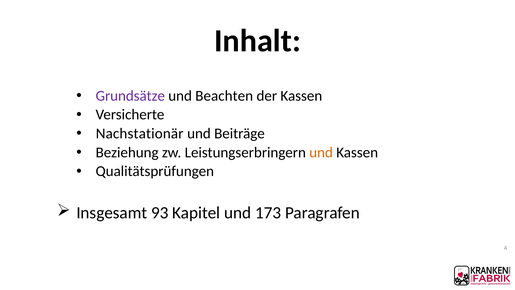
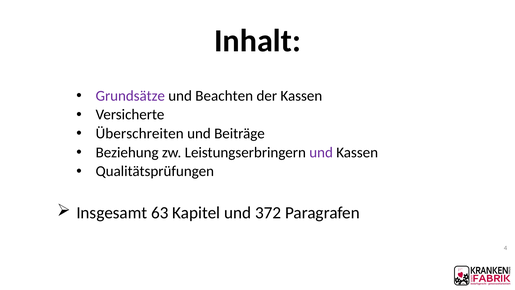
Nachstationär: Nachstationär -> Überschreiten
und at (321, 152) colour: orange -> purple
93: 93 -> 63
173: 173 -> 372
